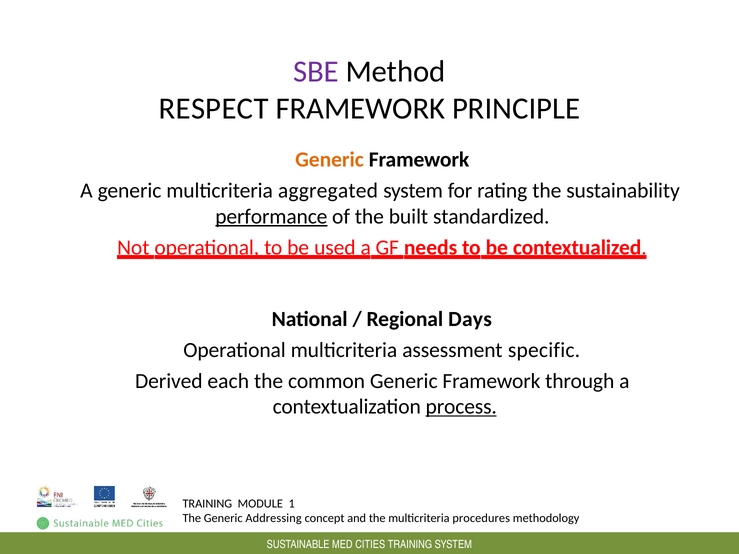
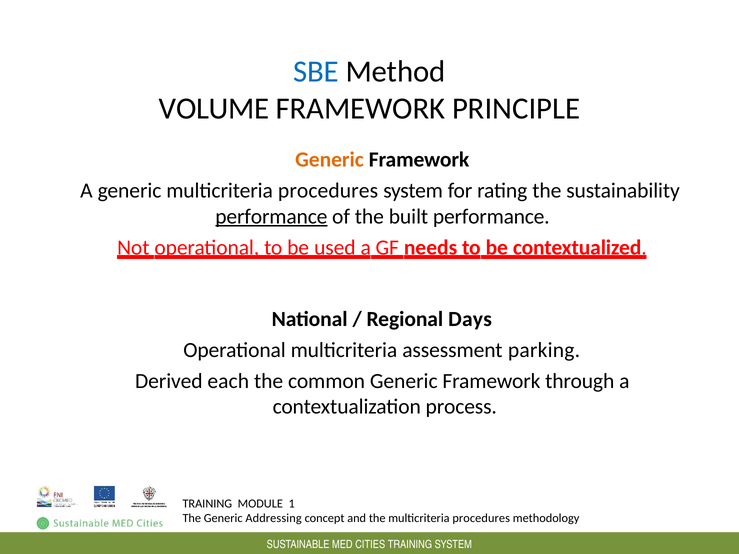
SBE colour: purple -> blue
RESPECT: RESPECT -> VOLUME
generic multicriteria aggregated: aggregated -> procedures
built standardized: standardized -> performance
specific: specific -> parking
process underline: present -> none
